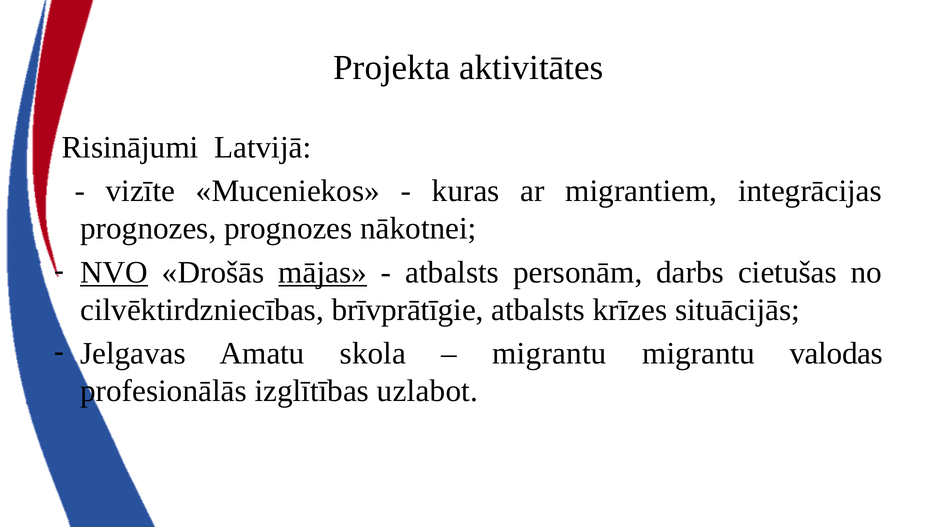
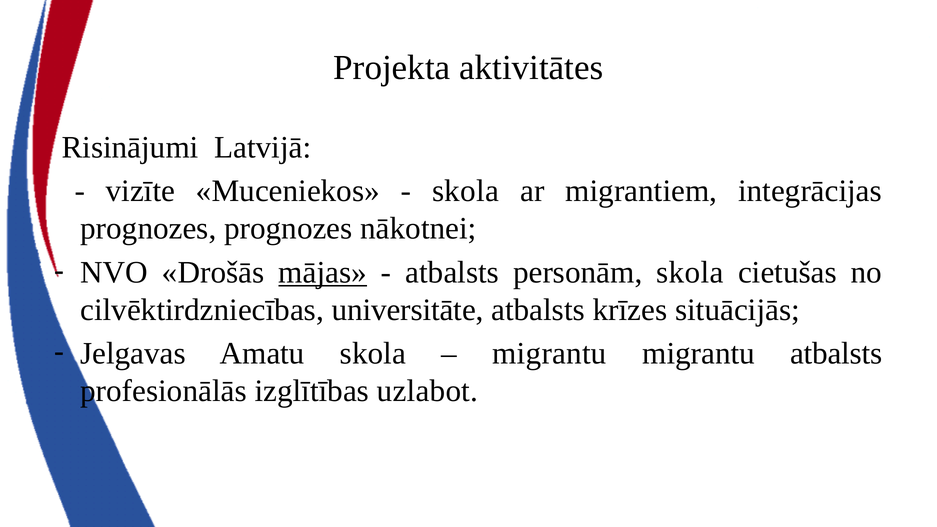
kuras at (466, 191): kuras -> skola
NVO underline: present -> none
personām darbs: darbs -> skola
brīvprātīgie: brīvprātīgie -> universitāte
migrantu valodas: valodas -> atbalsts
